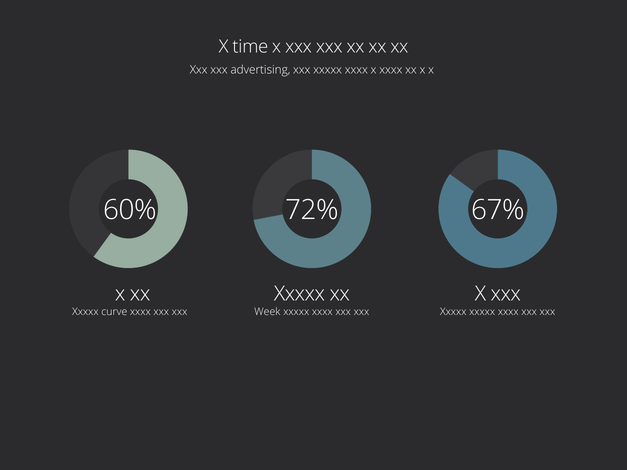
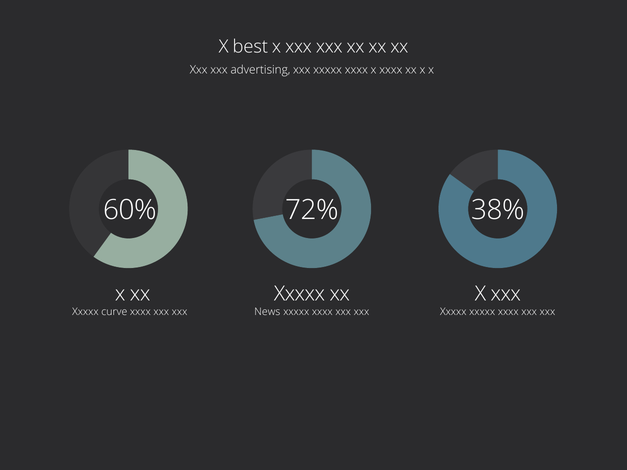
time: time -> best
67%: 67% -> 38%
Week: Week -> News
